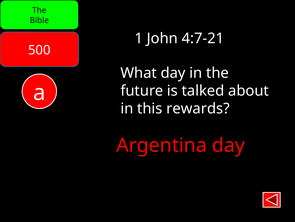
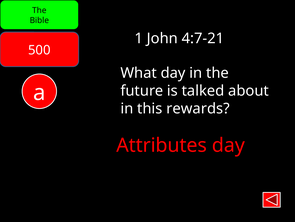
Argentina: Argentina -> Attributes
